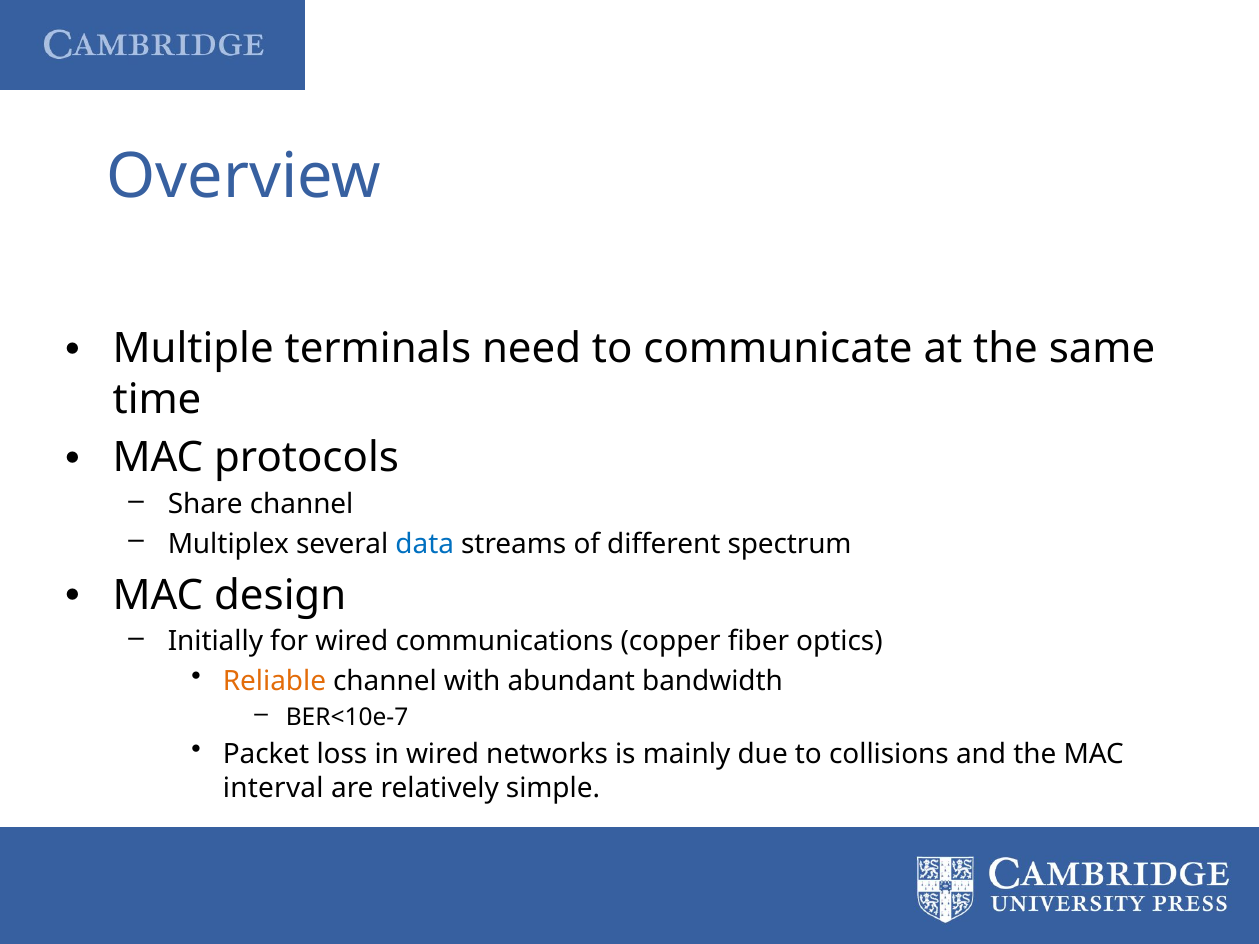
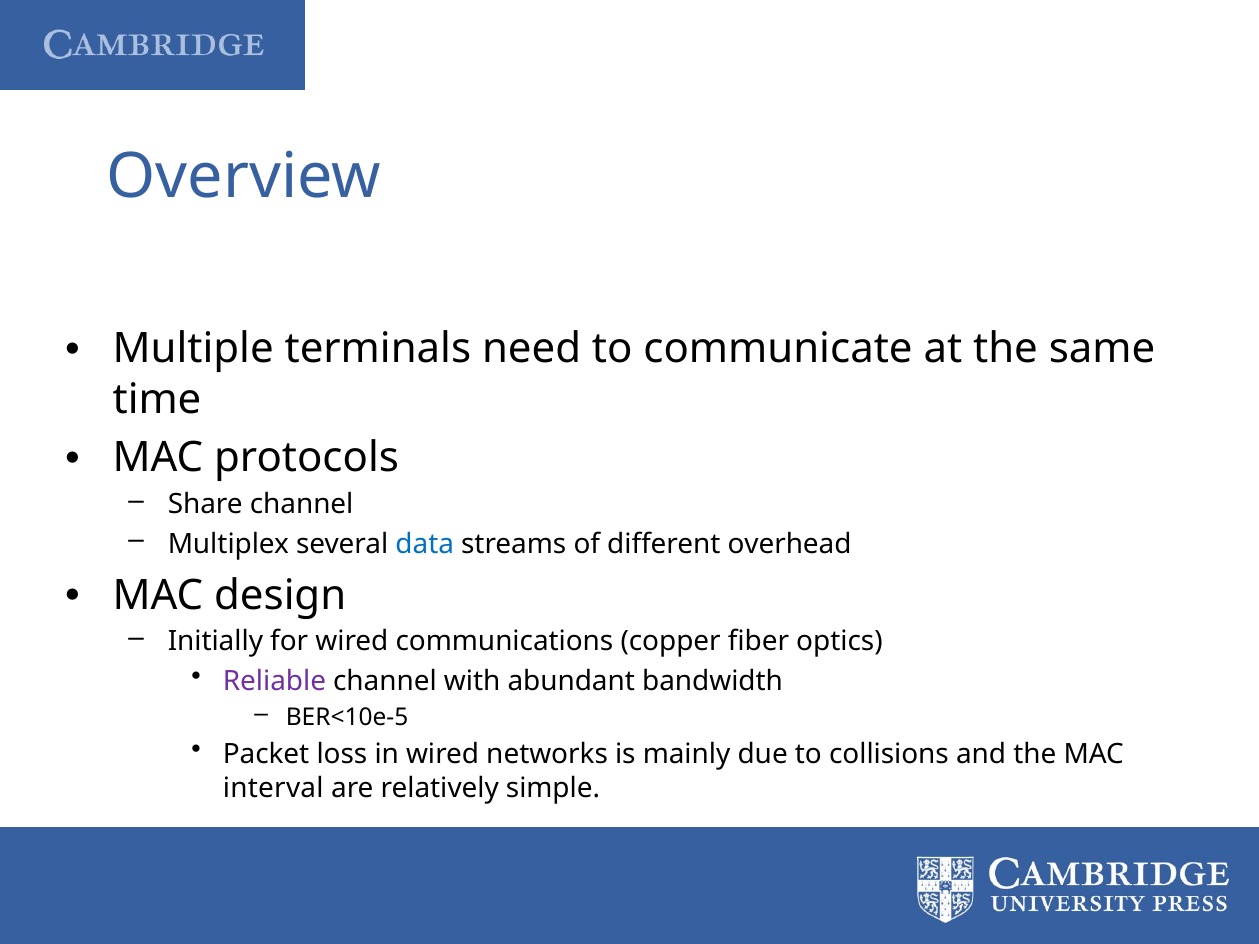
spectrum: spectrum -> overhead
Reliable colour: orange -> purple
BER<10e-7: BER<10e-7 -> BER<10e-5
